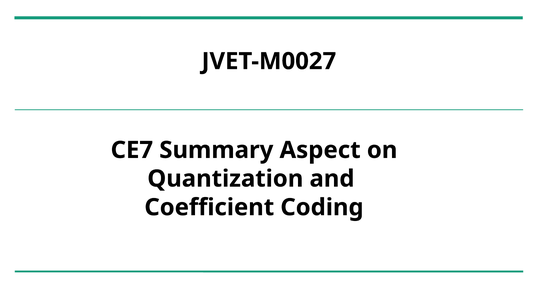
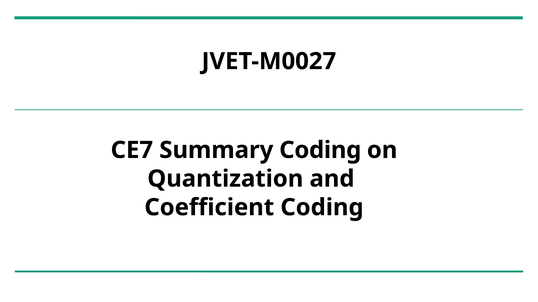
Summary Aspect: Aspect -> Coding
